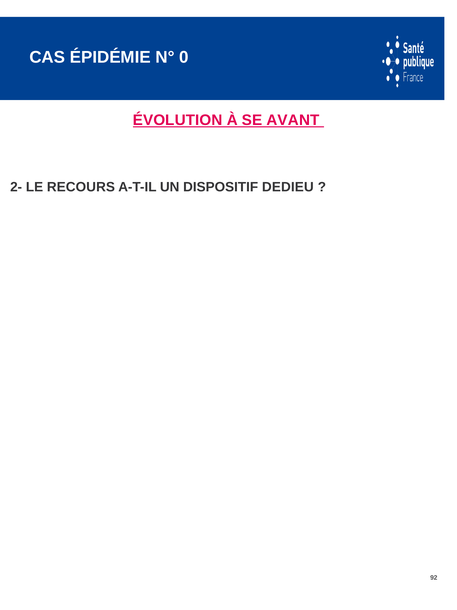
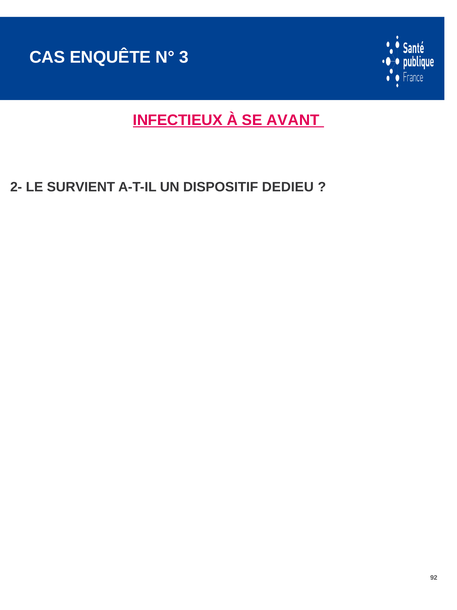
ÉPIDÉMIE: ÉPIDÉMIE -> ENQUÊTE
0: 0 -> 3
ÉVOLUTION: ÉVOLUTION -> INFECTIEUX
RECOURS: RECOURS -> SURVIENT
